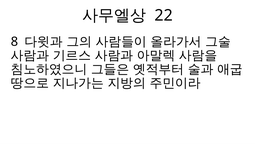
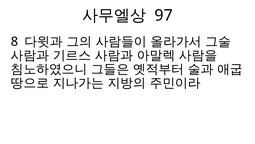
22: 22 -> 97
